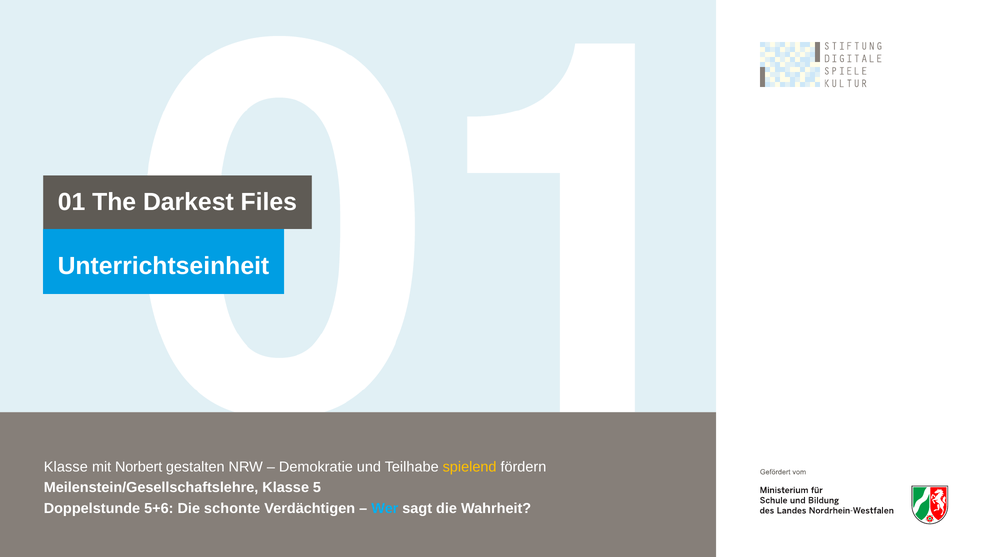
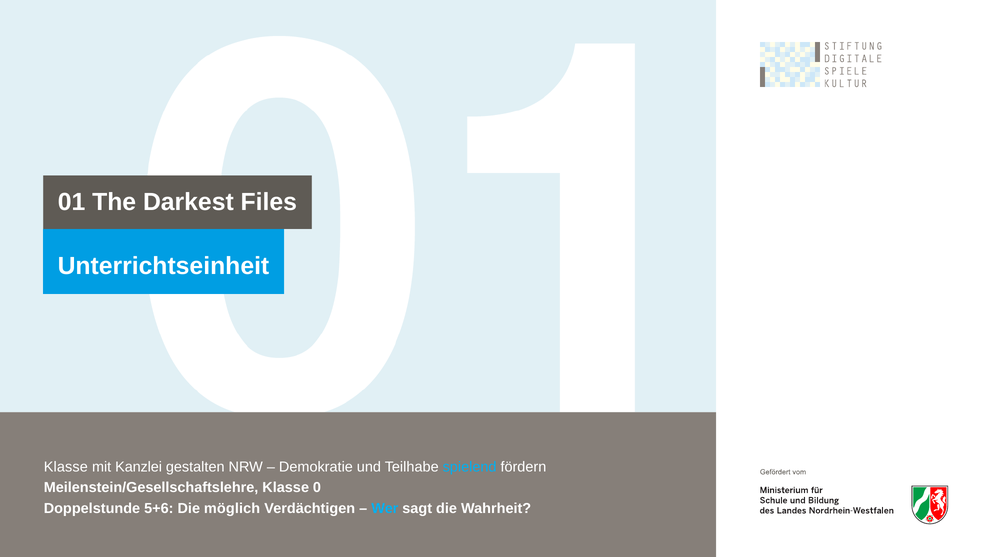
Norbert: Norbert -> Kanzlei
spielend colour: yellow -> light blue
5: 5 -> 0
schonte: schonte -> möglich
